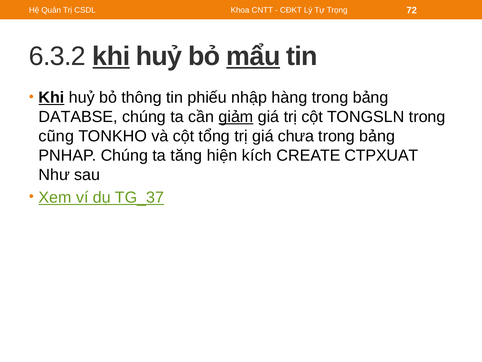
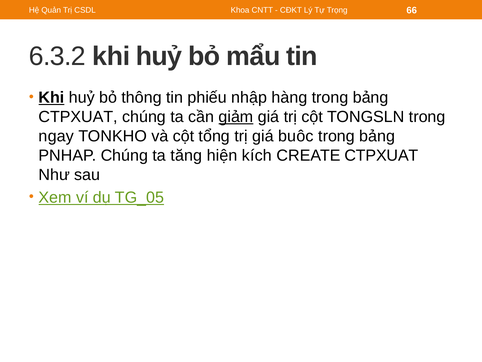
72: 72 -> 66
khi at (111, 56) underline: present -> none
mẩu underline: present -> none
DATABSE at (78, 117): DATABSE -> CTPXUAT
cũng: cũng -> ngay
chưa: chưa -> buôc
TG_37: TG_37 -> TG_05
